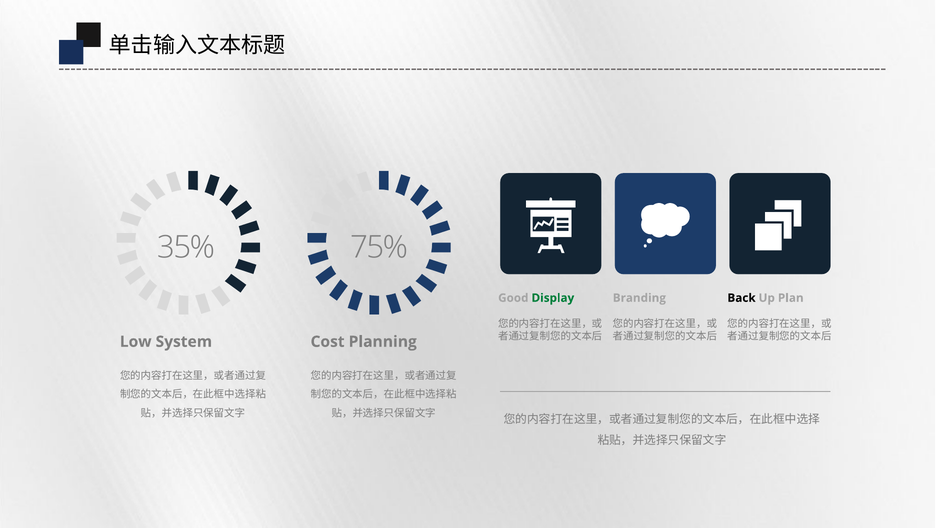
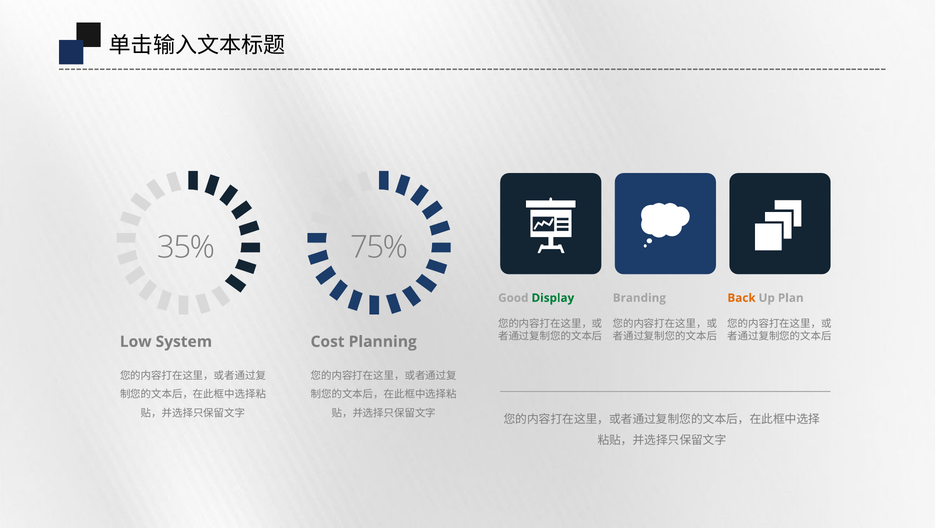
Back colour: black -> orange
